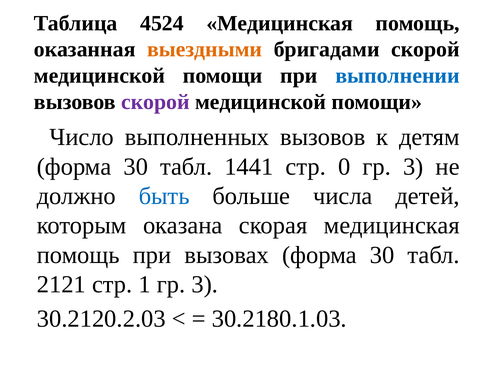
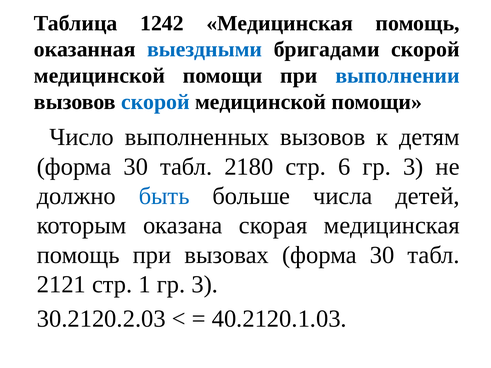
4524: 4524 -> 1242
выездными colour: orange -> blue
скорой at (155, 102) colour: purple -> blue
1441: 1441 -> 2180
0: 0 -> 6
30.2180.1.03: 30.2180.1.03 -> 40.2120.1.03
